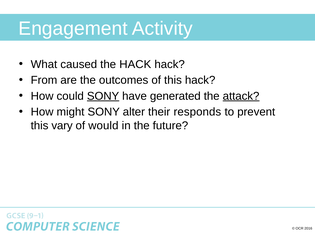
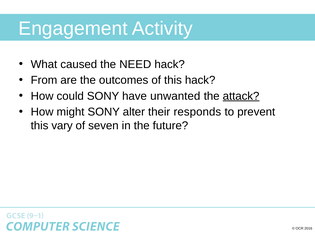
the HACK: HACK -> NEED
SONY at (103, 96) underline: present -> none
generated: generated -> unwanted
would: would -> seven
